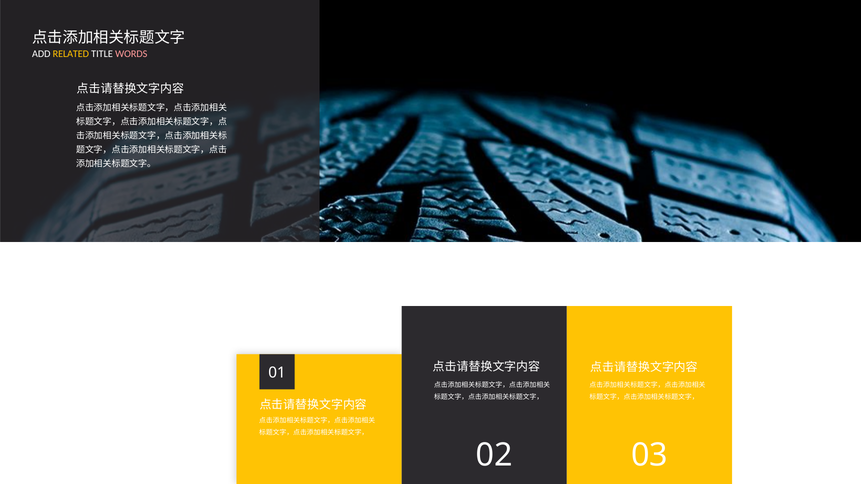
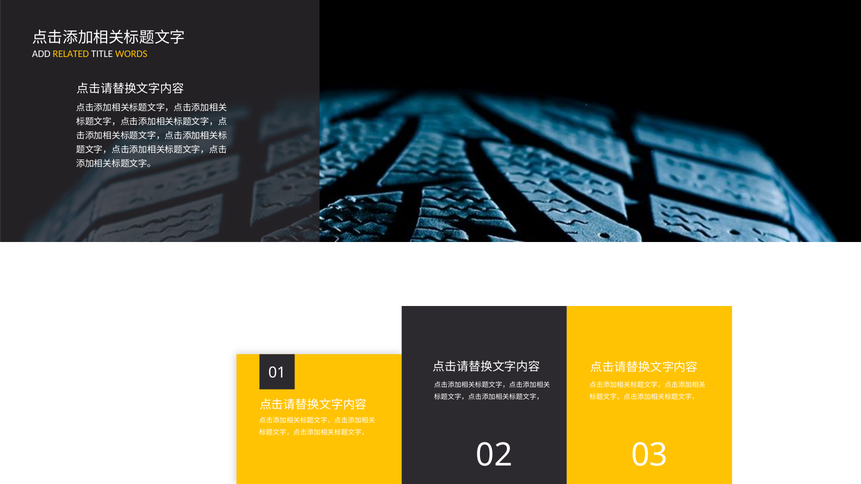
WORDS colour: pink -> yellow
